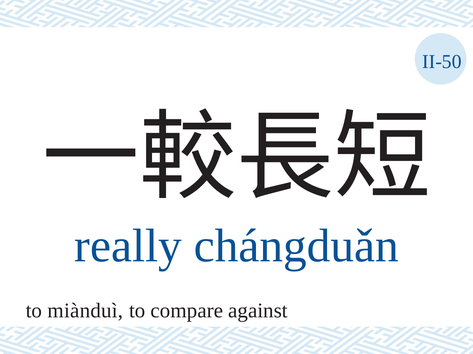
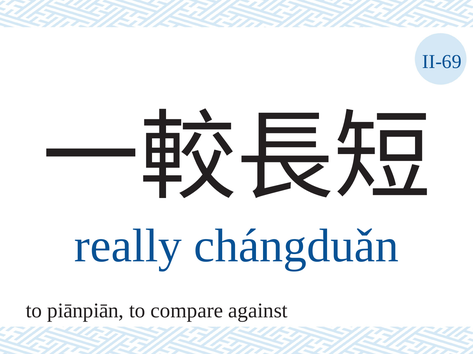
II-50: II-50 -> II-69
miànduì: miànduì -> piānpiān
